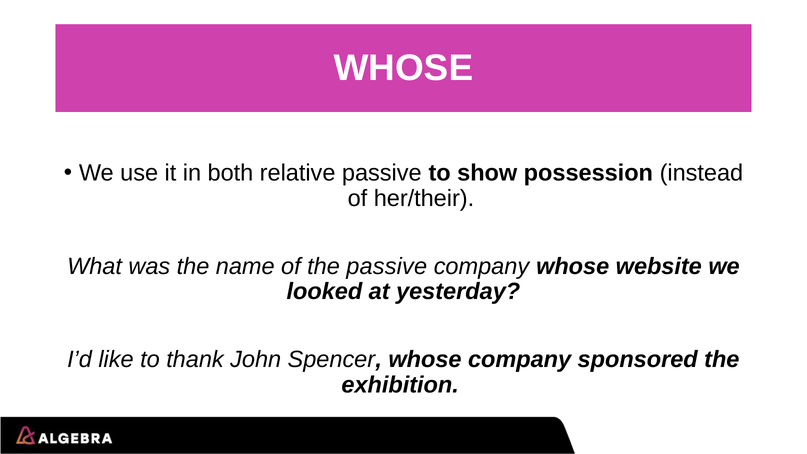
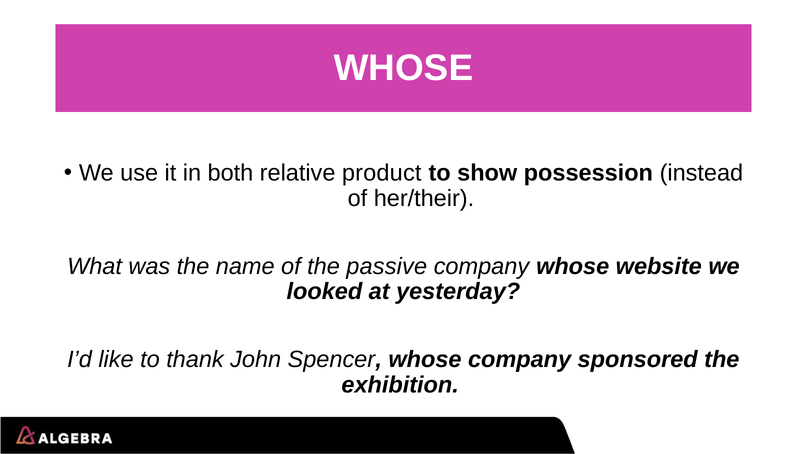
relative passive: passive -> product
